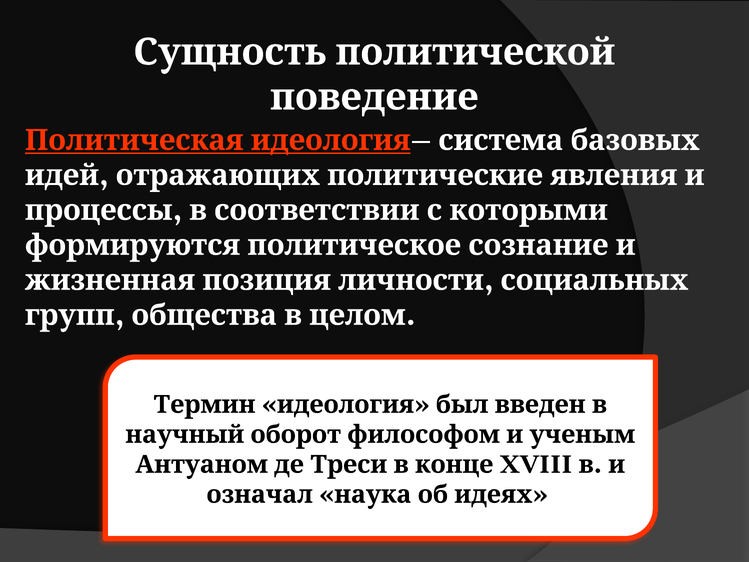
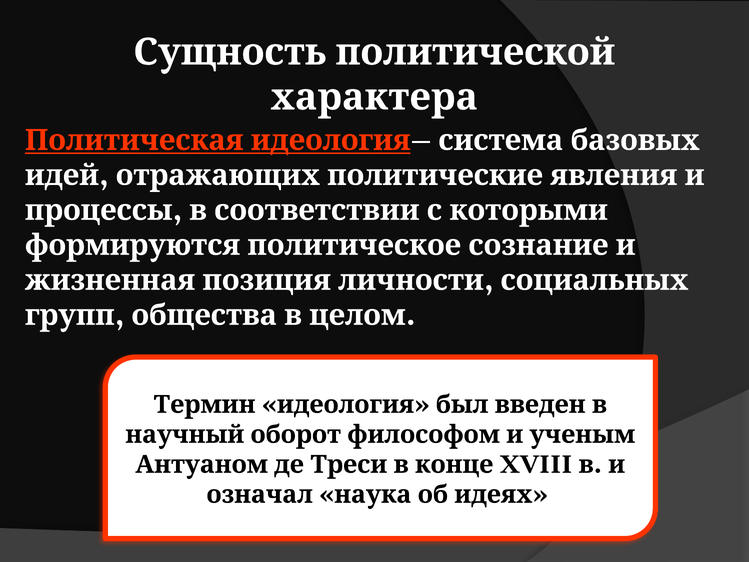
поведение: поведение -> характера
